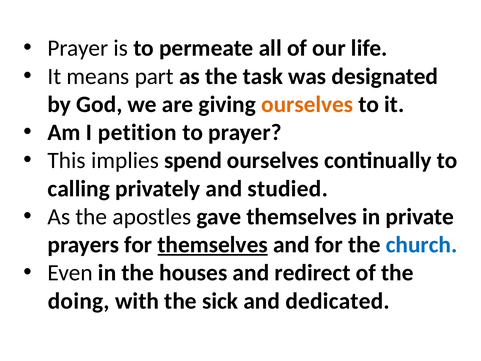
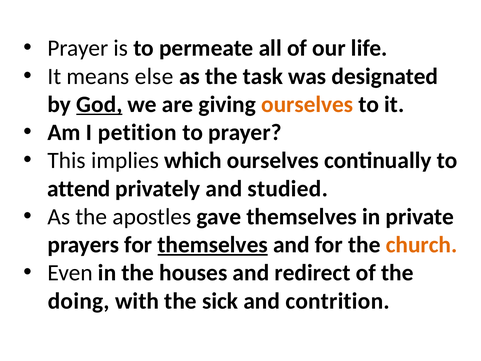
part: part -> else
God underline: none -> present
spend: spend -> which
calling: calling -> attend
church colour: blue -> orange
dedicated: dedicated -> contrition
